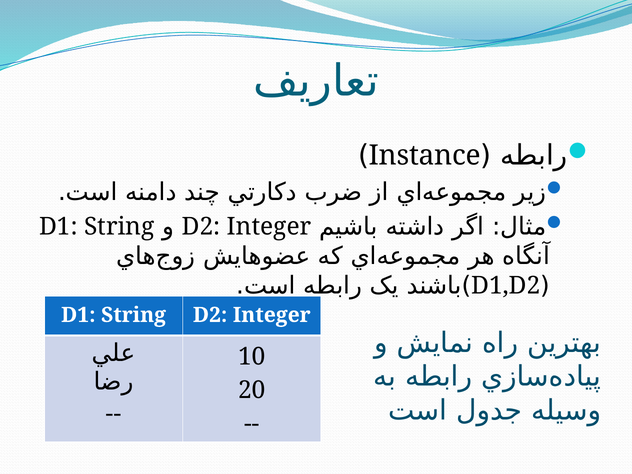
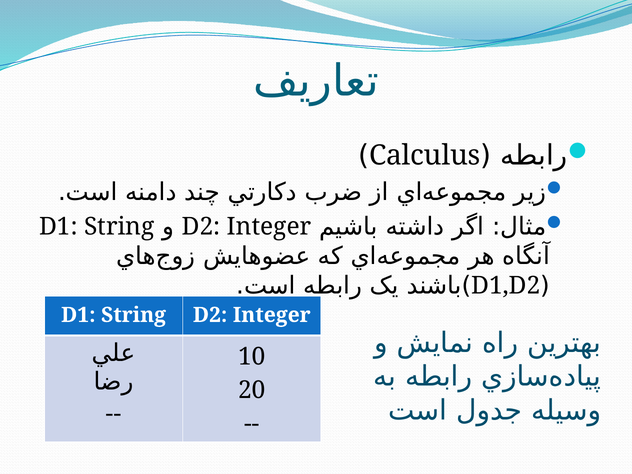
Instance: Instance -> Calculus
